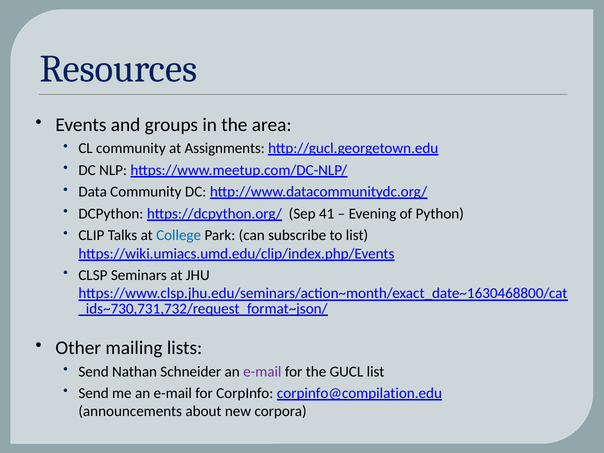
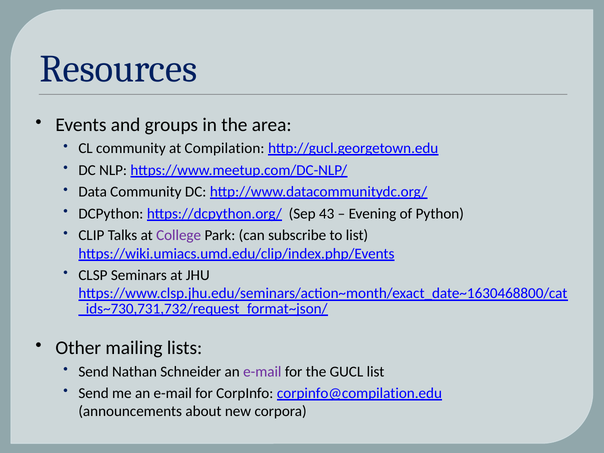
Assignments: Assignments -> Compilation
41: 41 -> 43
College colour: blue -> purple
